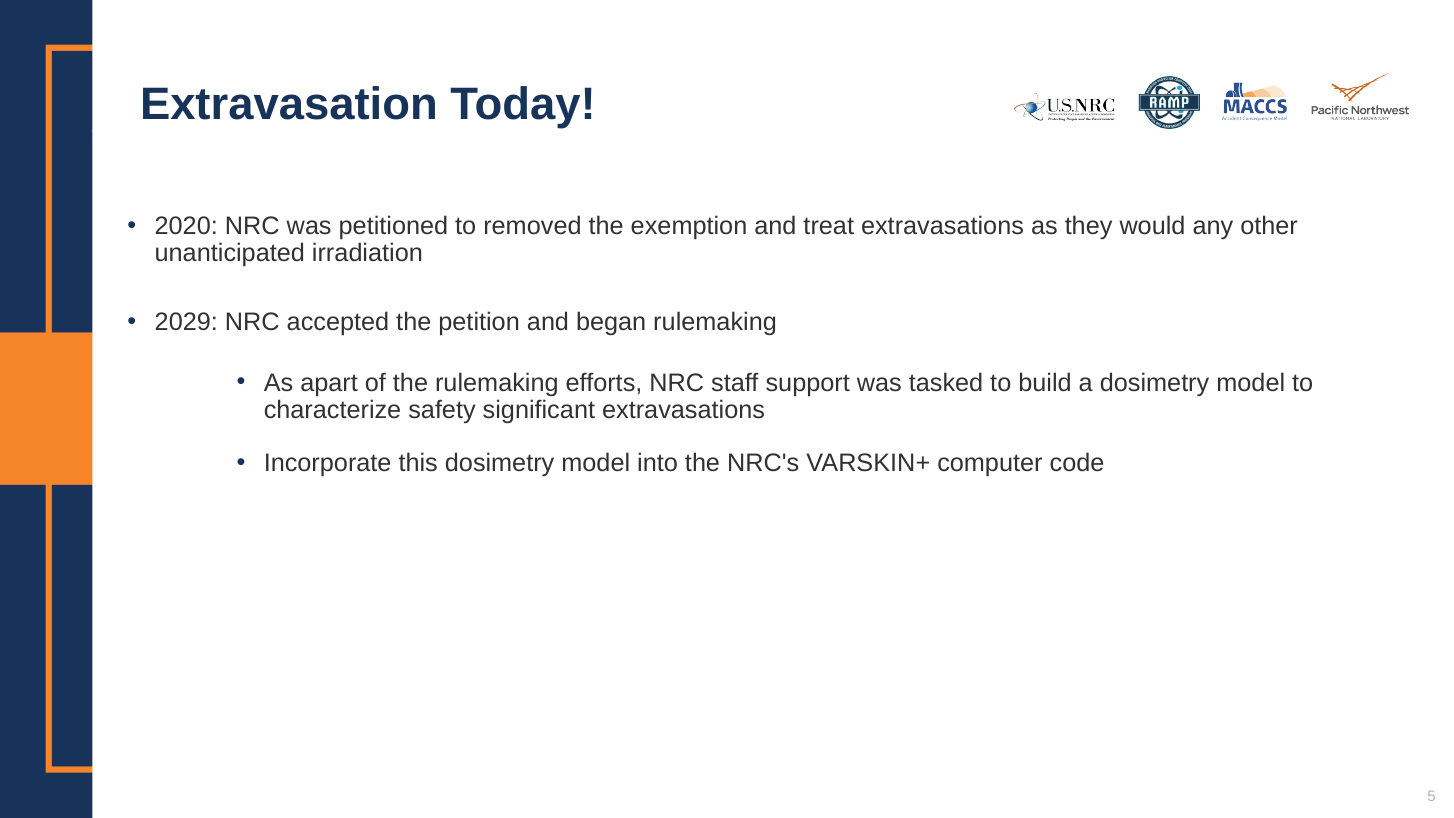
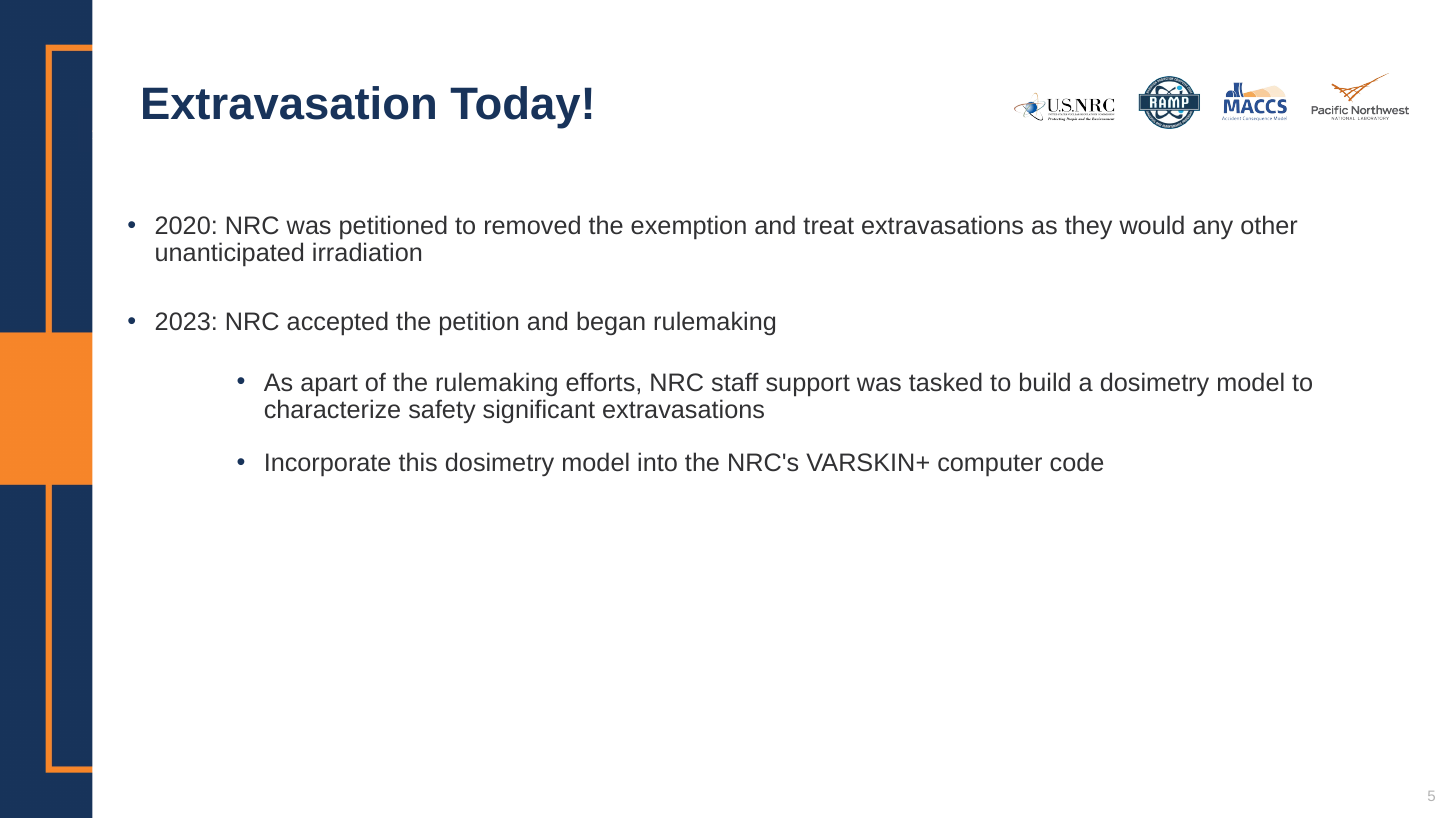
2029: 2029 -> 2023
